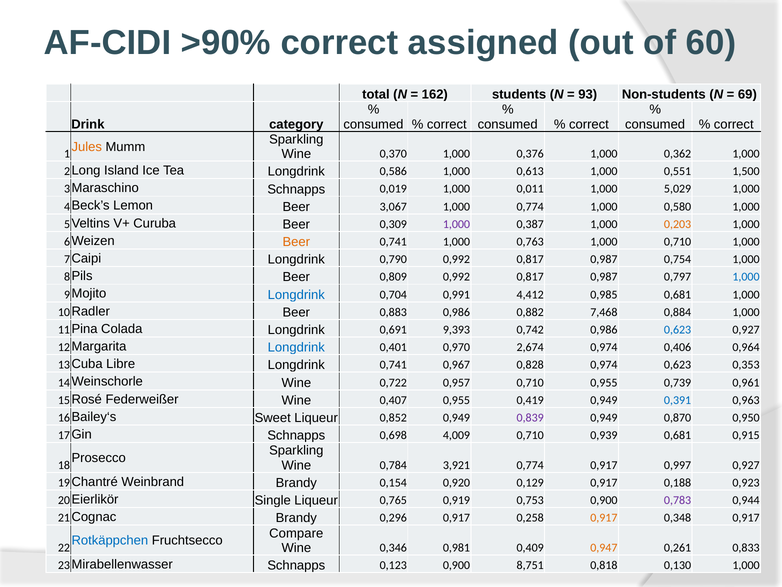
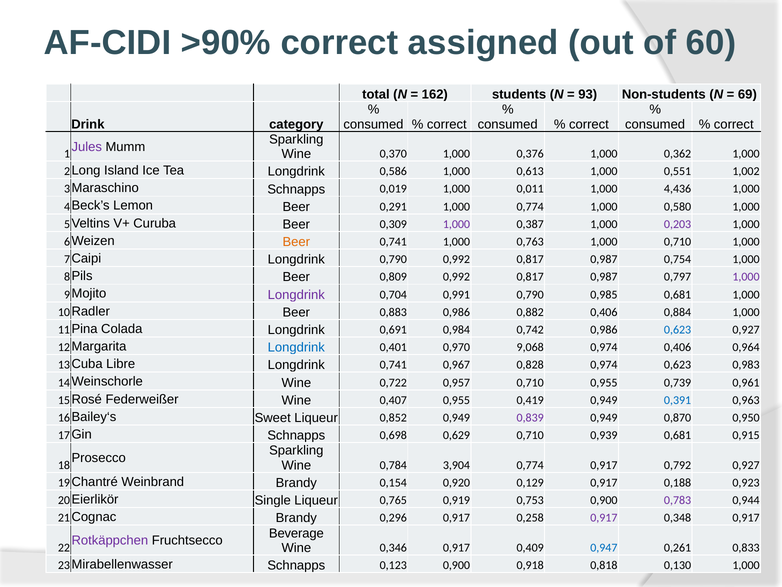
Jules colour: orange -> purple
1,500: 1,500 -> 1,002
5,029: 5,029 -> 4,436
3,067: 3,067 -> 0,291
0,203 colour: orange -> purple
1,000 at (746, 277) colour: blue -> purple
Longdrink at (296, 295) colour: blue -> purple
0,991 4,412: 4,412 -> 0,790
0,882 7,468: 7,468 -> 0,406
9,393: 9,393 -> 0,984
2,674: 2,674 -> 9,068
0,353: 0,353 -> 0,983
4,009: 4,009 -> 0,629
3,921: 3,921 -> 3,904
0,997: 0,997 -> 0,792
0,917 at (604, 517) colour: orange -> purple
Compare: Compare -> Beverage
Rotkäppchen colour: blue -> purple
0,346 0,981: 0,981 -> 0,917
0,947 colour: orange -> blue
8,751: 8,751 -> 0,918
